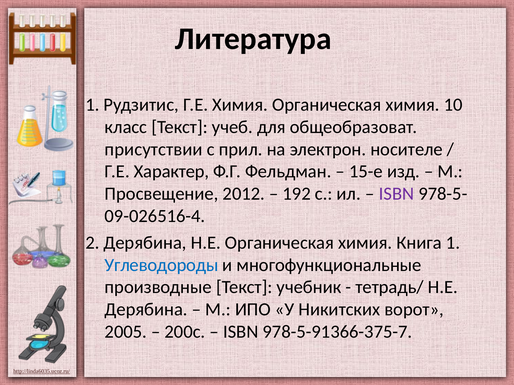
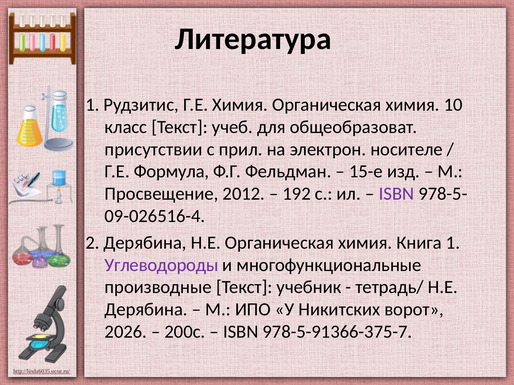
Характер: Характер -> Формула
Углеводороды colour: blue -> purple
2005: 2005 -> 2026
